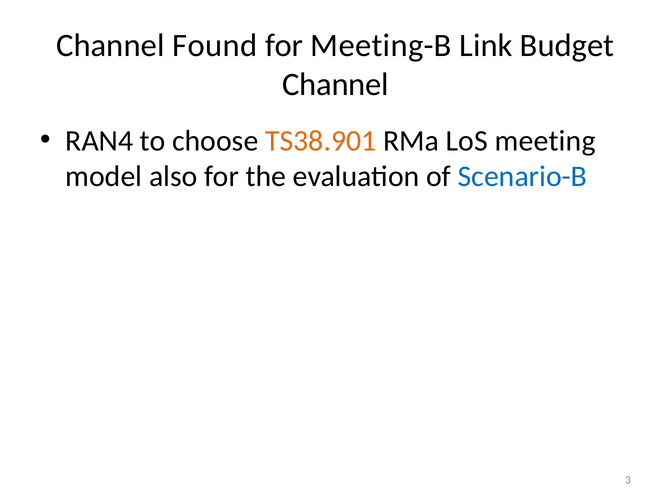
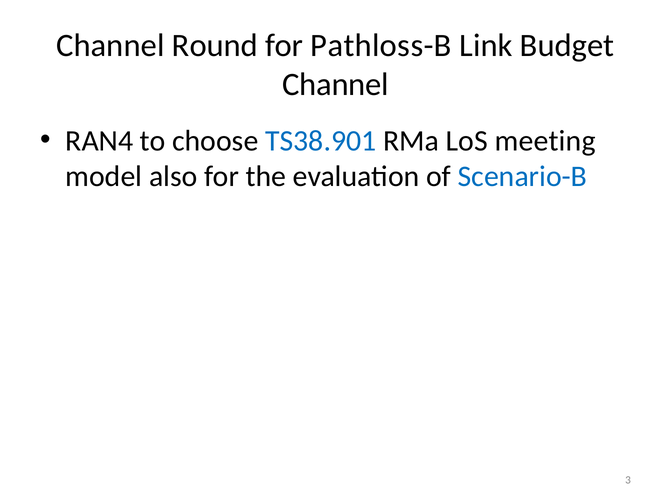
Found: Found -> Round
Meeting-B: Meeting-B -> Pathloss-B
TS38.901 colour: orange -> blue
